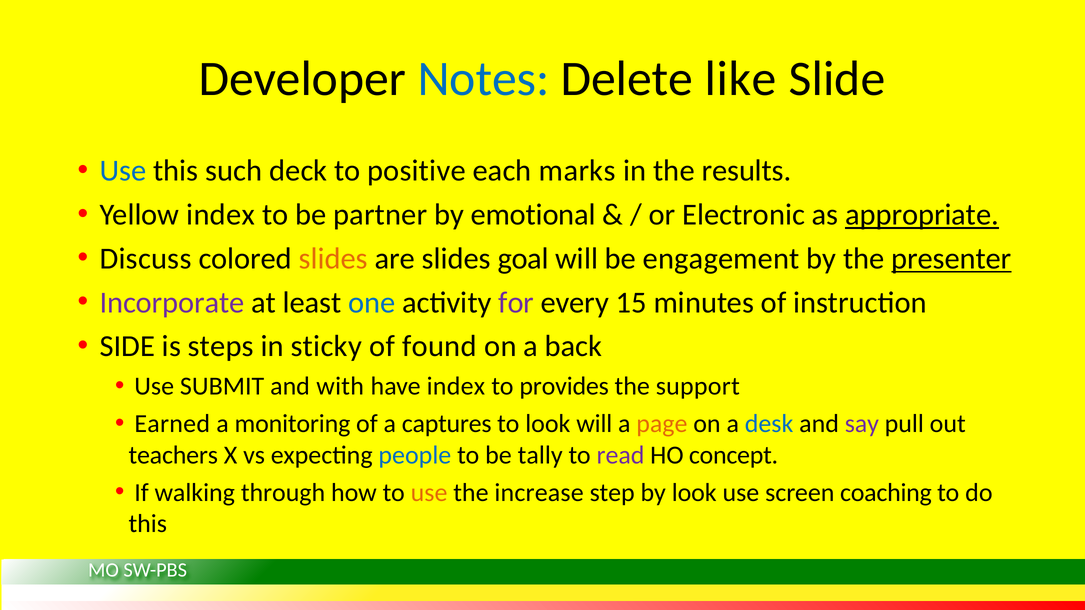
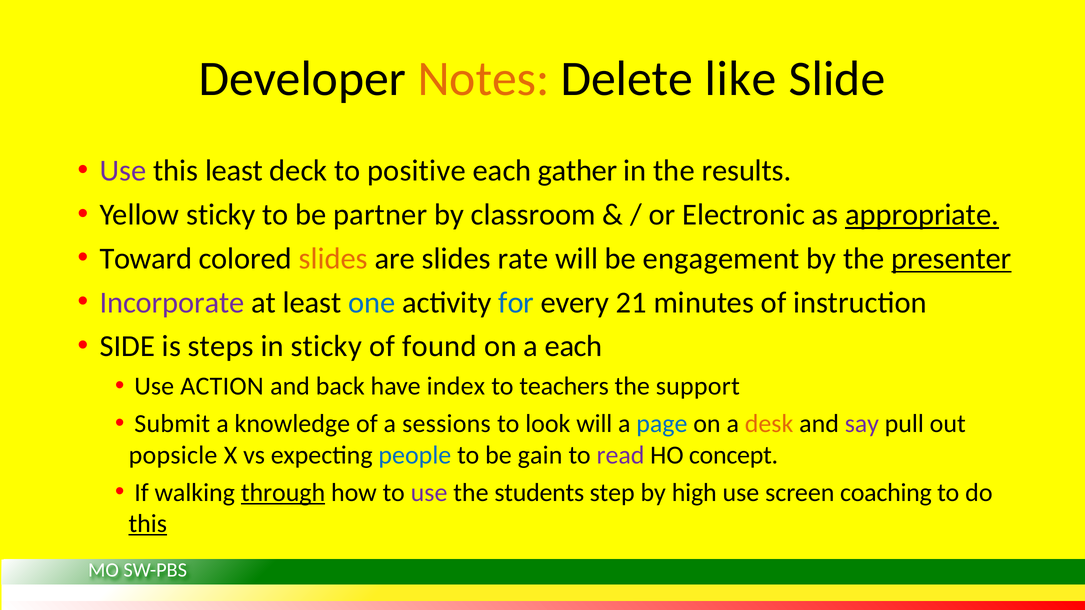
Notes colour: blue -> orange
Use at (123, 171) colour: blue -> purple
this such: such -> least
marks: marks -> gather
Yellow index: index -> sticky
emotional: emotional -> classroom
Discuss: Discuss -> Toward
goal: goal -> rate
for colour: purple -> blue
15: 15 -> 21
a back: back -> each
SUBMIT: SUBMIT -> ACTION
with: with -> back
provides: provides -> teachers
Earned: Earned -> Submit
monitoring: monitoring -> knowledge
captures: captures -> sessions
page colour: orange -> blue
desk colour: blue -> orange
teachers: teachers -> popsicle
tally: tally -> gain
through underline: none -> present
use at (429, 493) colour: orange -> purple
increase: increase -> students
by look: look -> high
this at (148, 524) underline: none -> present
